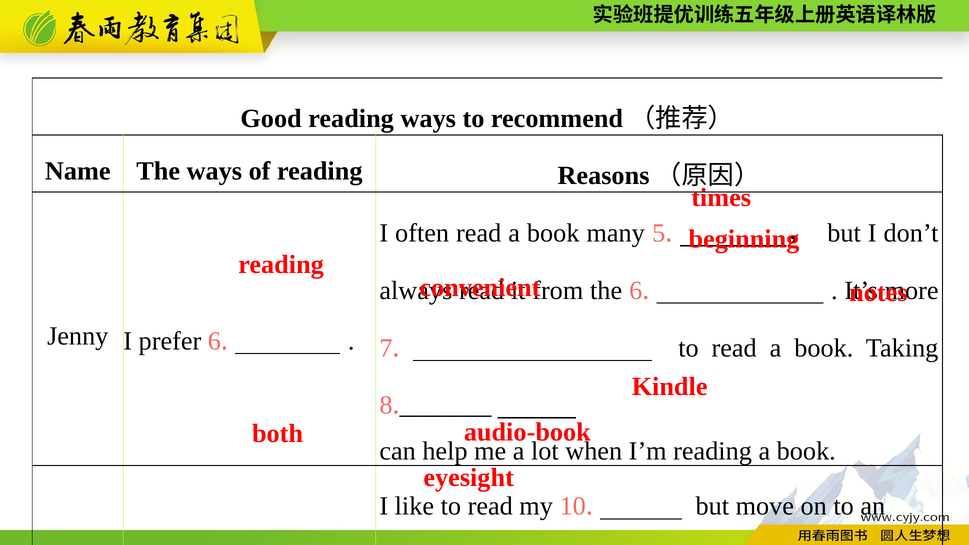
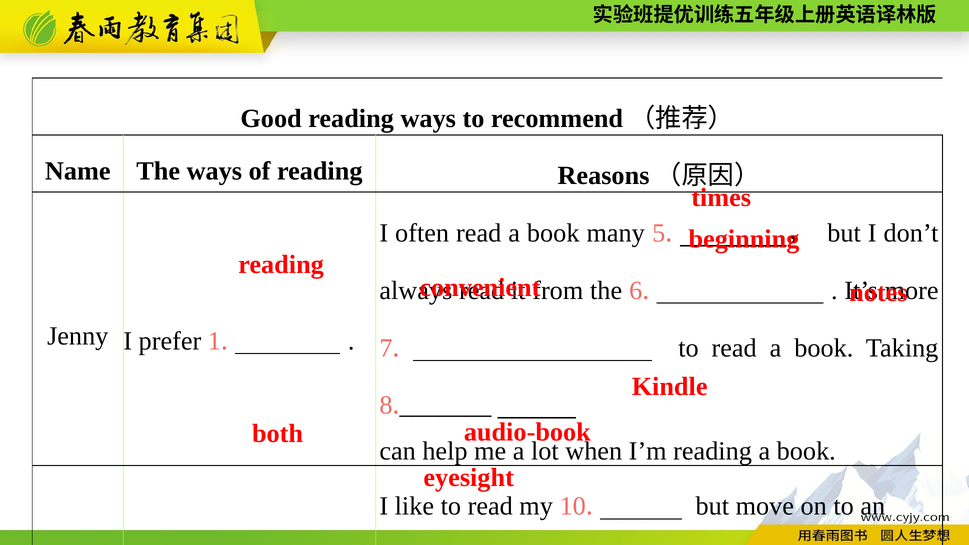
prefer 6: 6 -> 1
